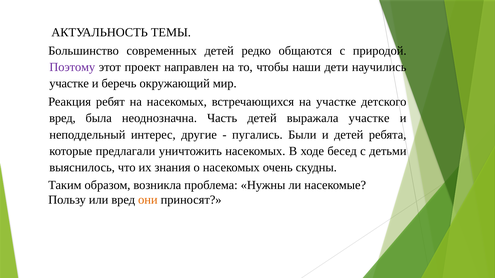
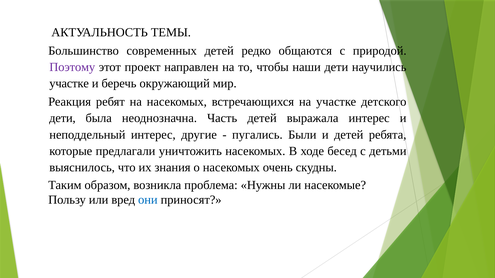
вред at (62, 118): вред -> дети
выражала участке: участке -> интерес
они colour: orange -> blue
